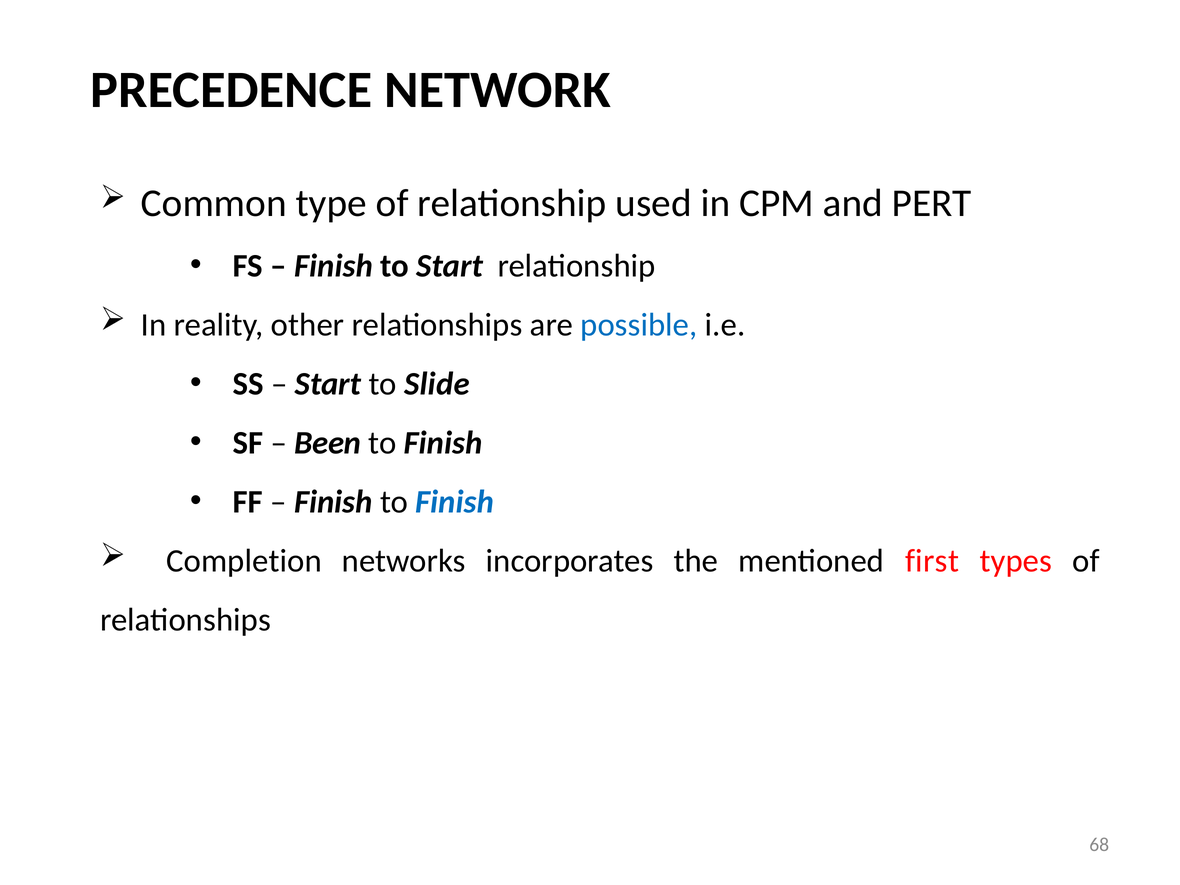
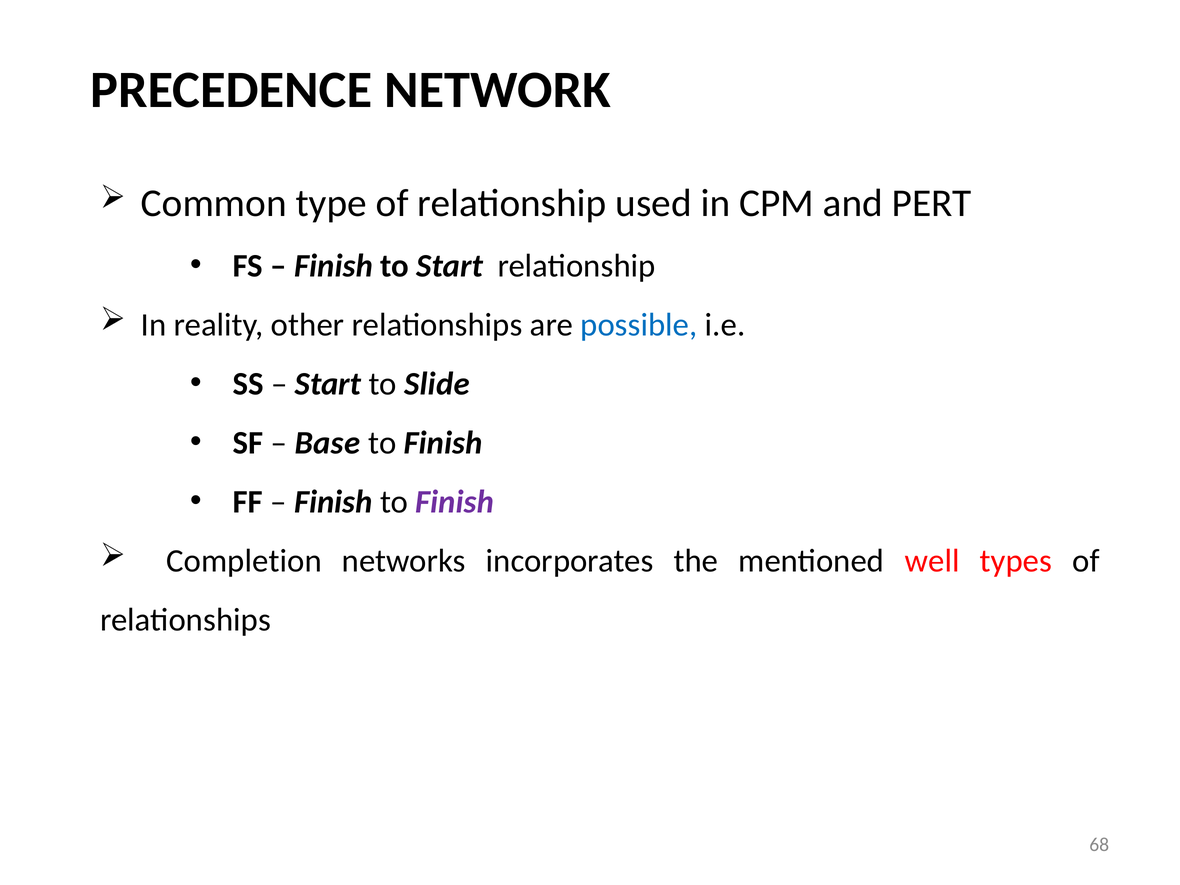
Been: Been -> Base
Finish at (455, 502) colour: blue -> purple
first: first -> well
